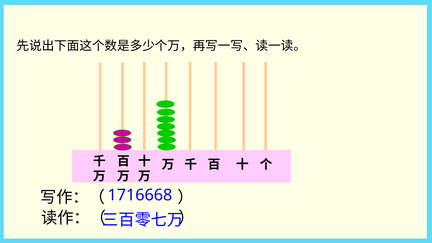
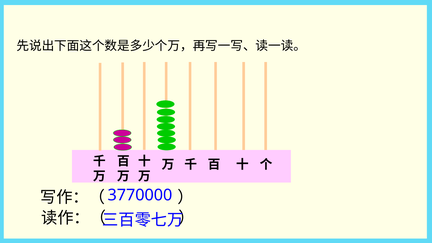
1716668: 1716668 -> 3770000
